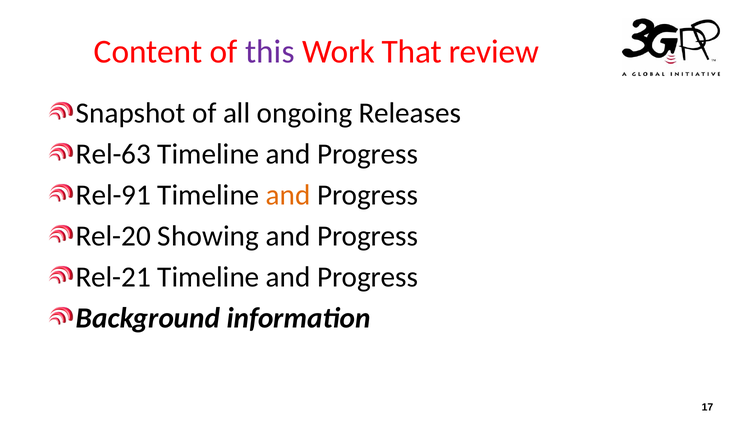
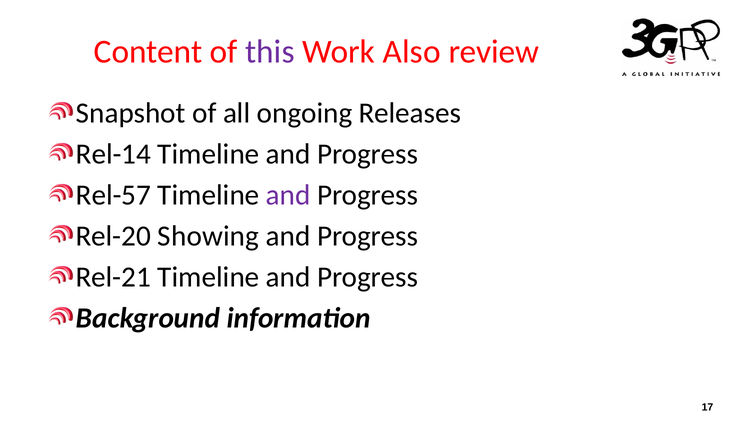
That: That -> Also
Rel-63: Rel-63 -> Rel-14
Rel-91: Rel-91 -> Rel-57
and at (288, 195) colour: orange -> purple
